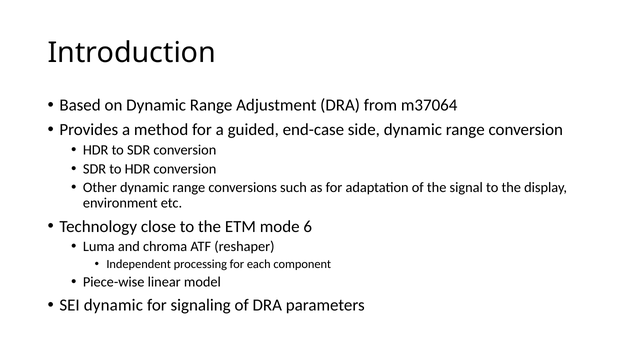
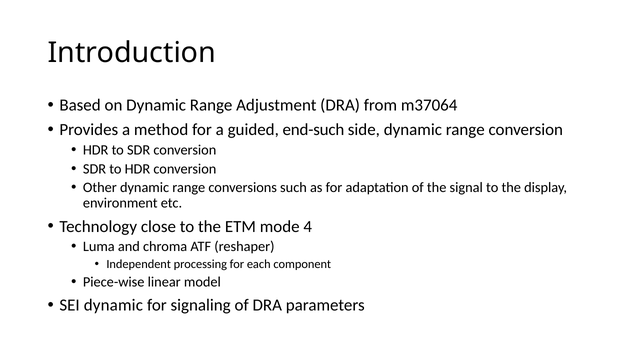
end-case: end-case -> end-such
6: 6 -> 4
